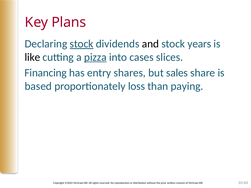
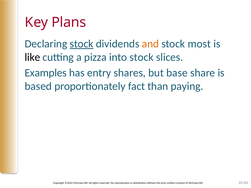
and colour: black -> orange
years: years -> most
pizza underline: present -> none
into cases: cases -> stock
Financing: Financing -> Examples
sales: sales -> base
loss: loss -> fact
